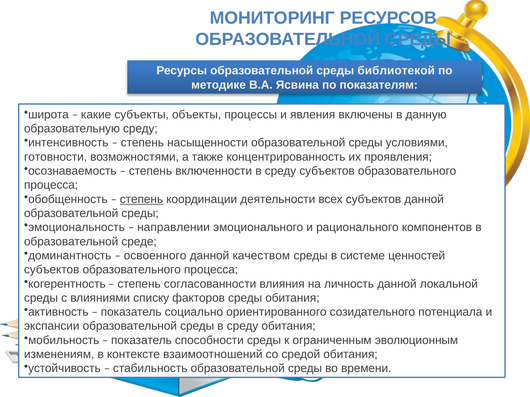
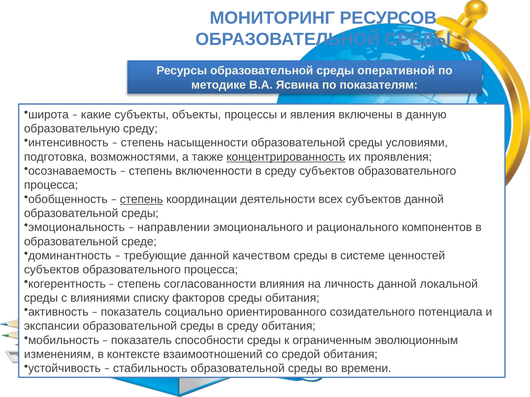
библиотекой: библиотекой -> оперативной
готовности: готовности -> подготовка
концентрированность underline: none -> present
освоенного: освоенного -> требующие
